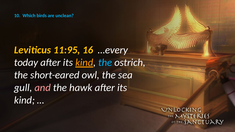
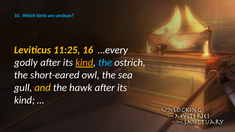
11:95: 11:95 -> 11:25
today: today -> godly
and colour: pink -> yellow
